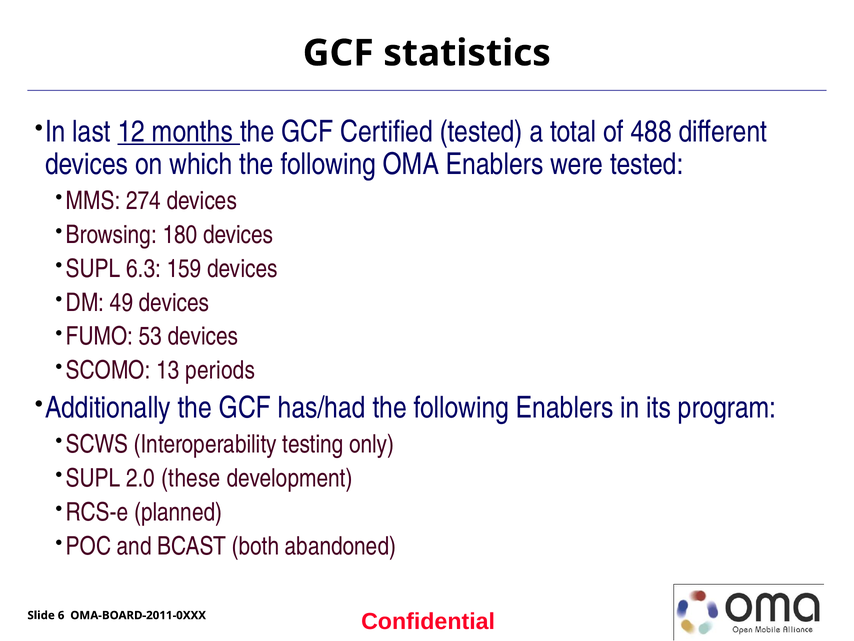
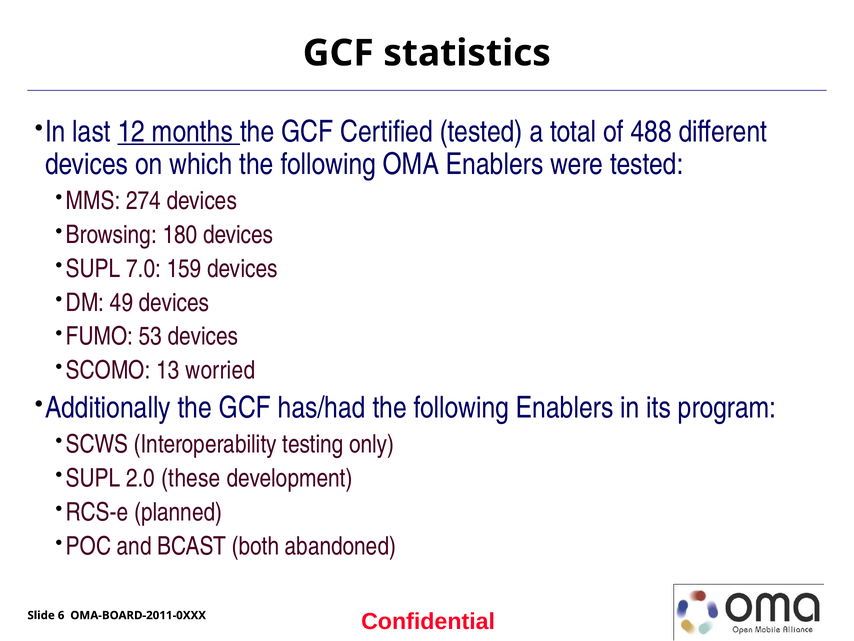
6.3: 6.3 -> 7.0
periods: periods -> worried
